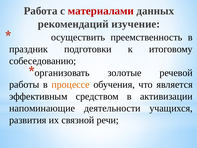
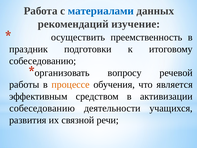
материалами colour: red -> blue
золотые: золотые -> вопросу
напоминающие at (42, 108): напоминающие -> собеседованию
